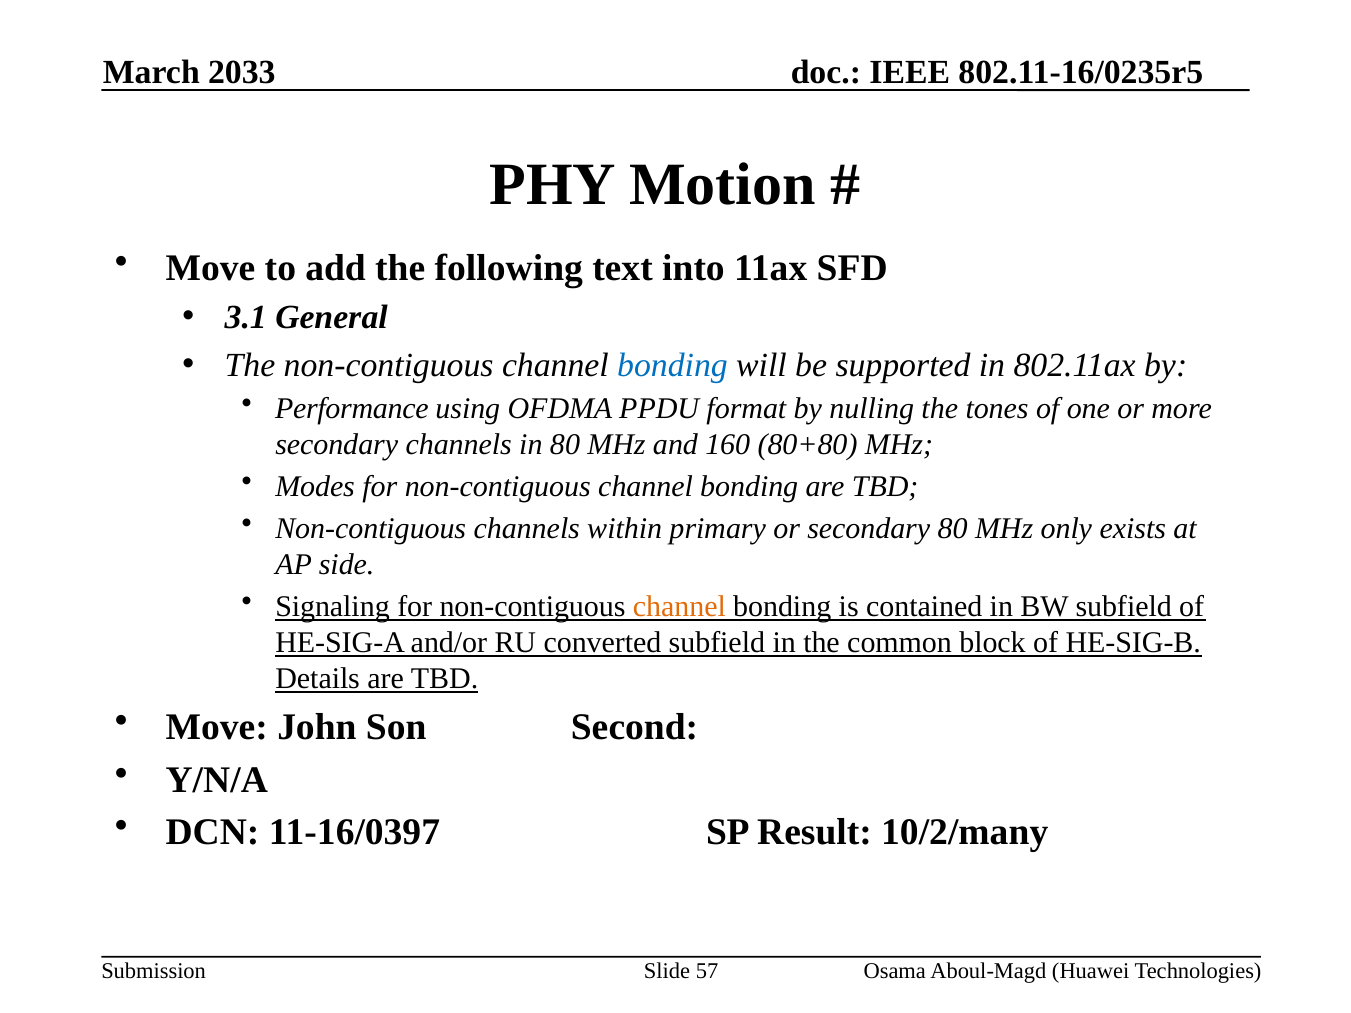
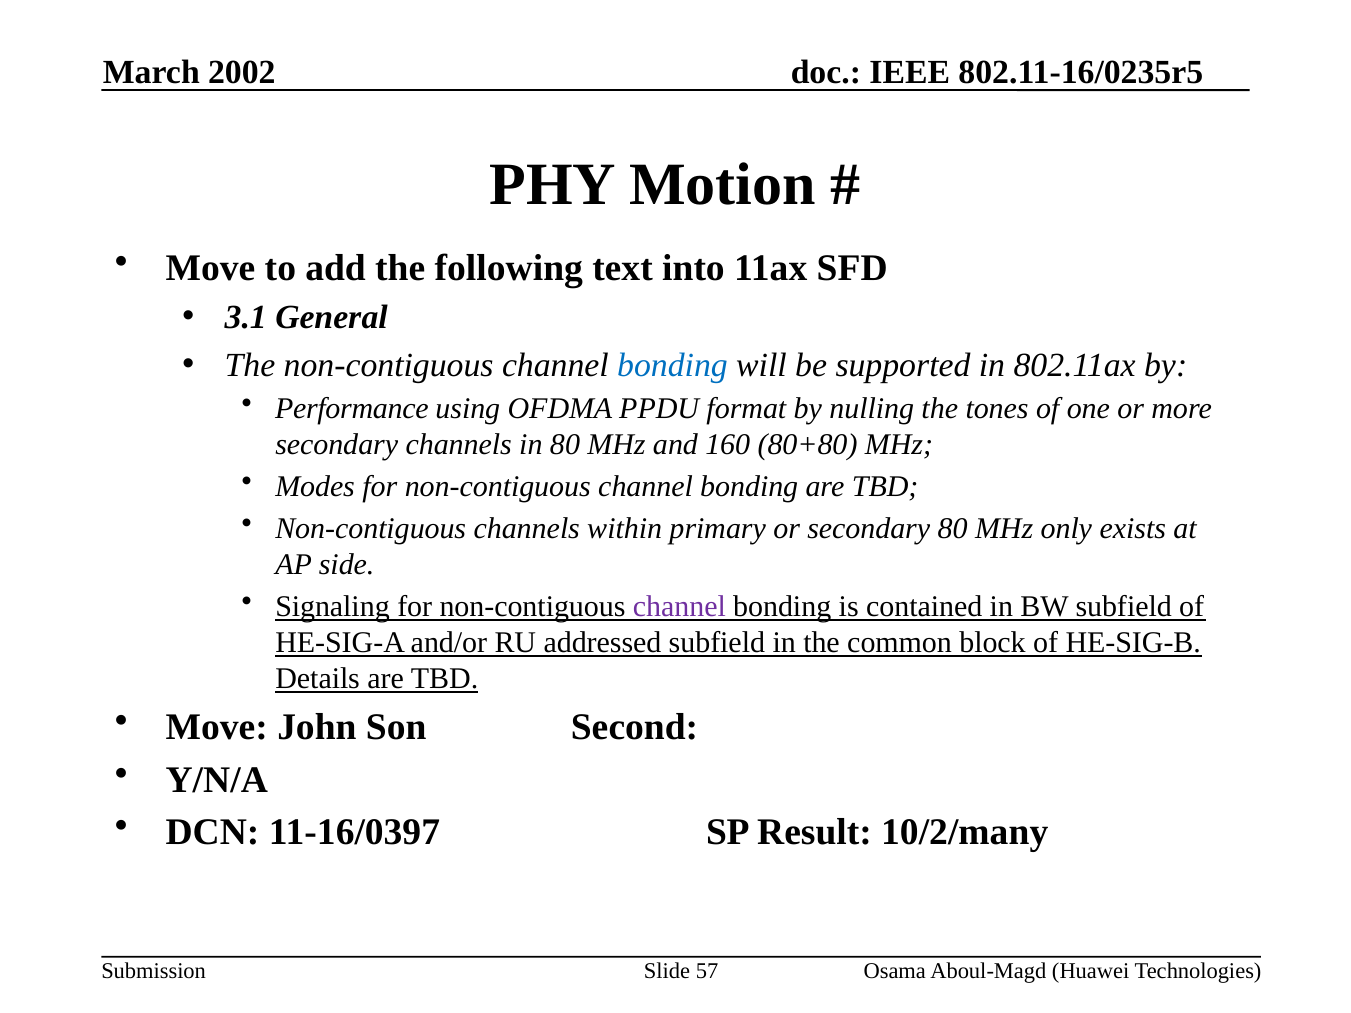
2033: 2033 -> 2002
channel at (679, 607) colour: orange -> purple
converted: converted -> addressed
